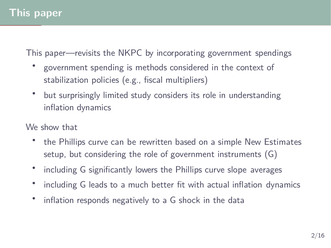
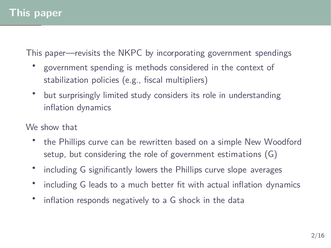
Estimates: Estimates -> Woodford
instruments: instruments -> estimations
